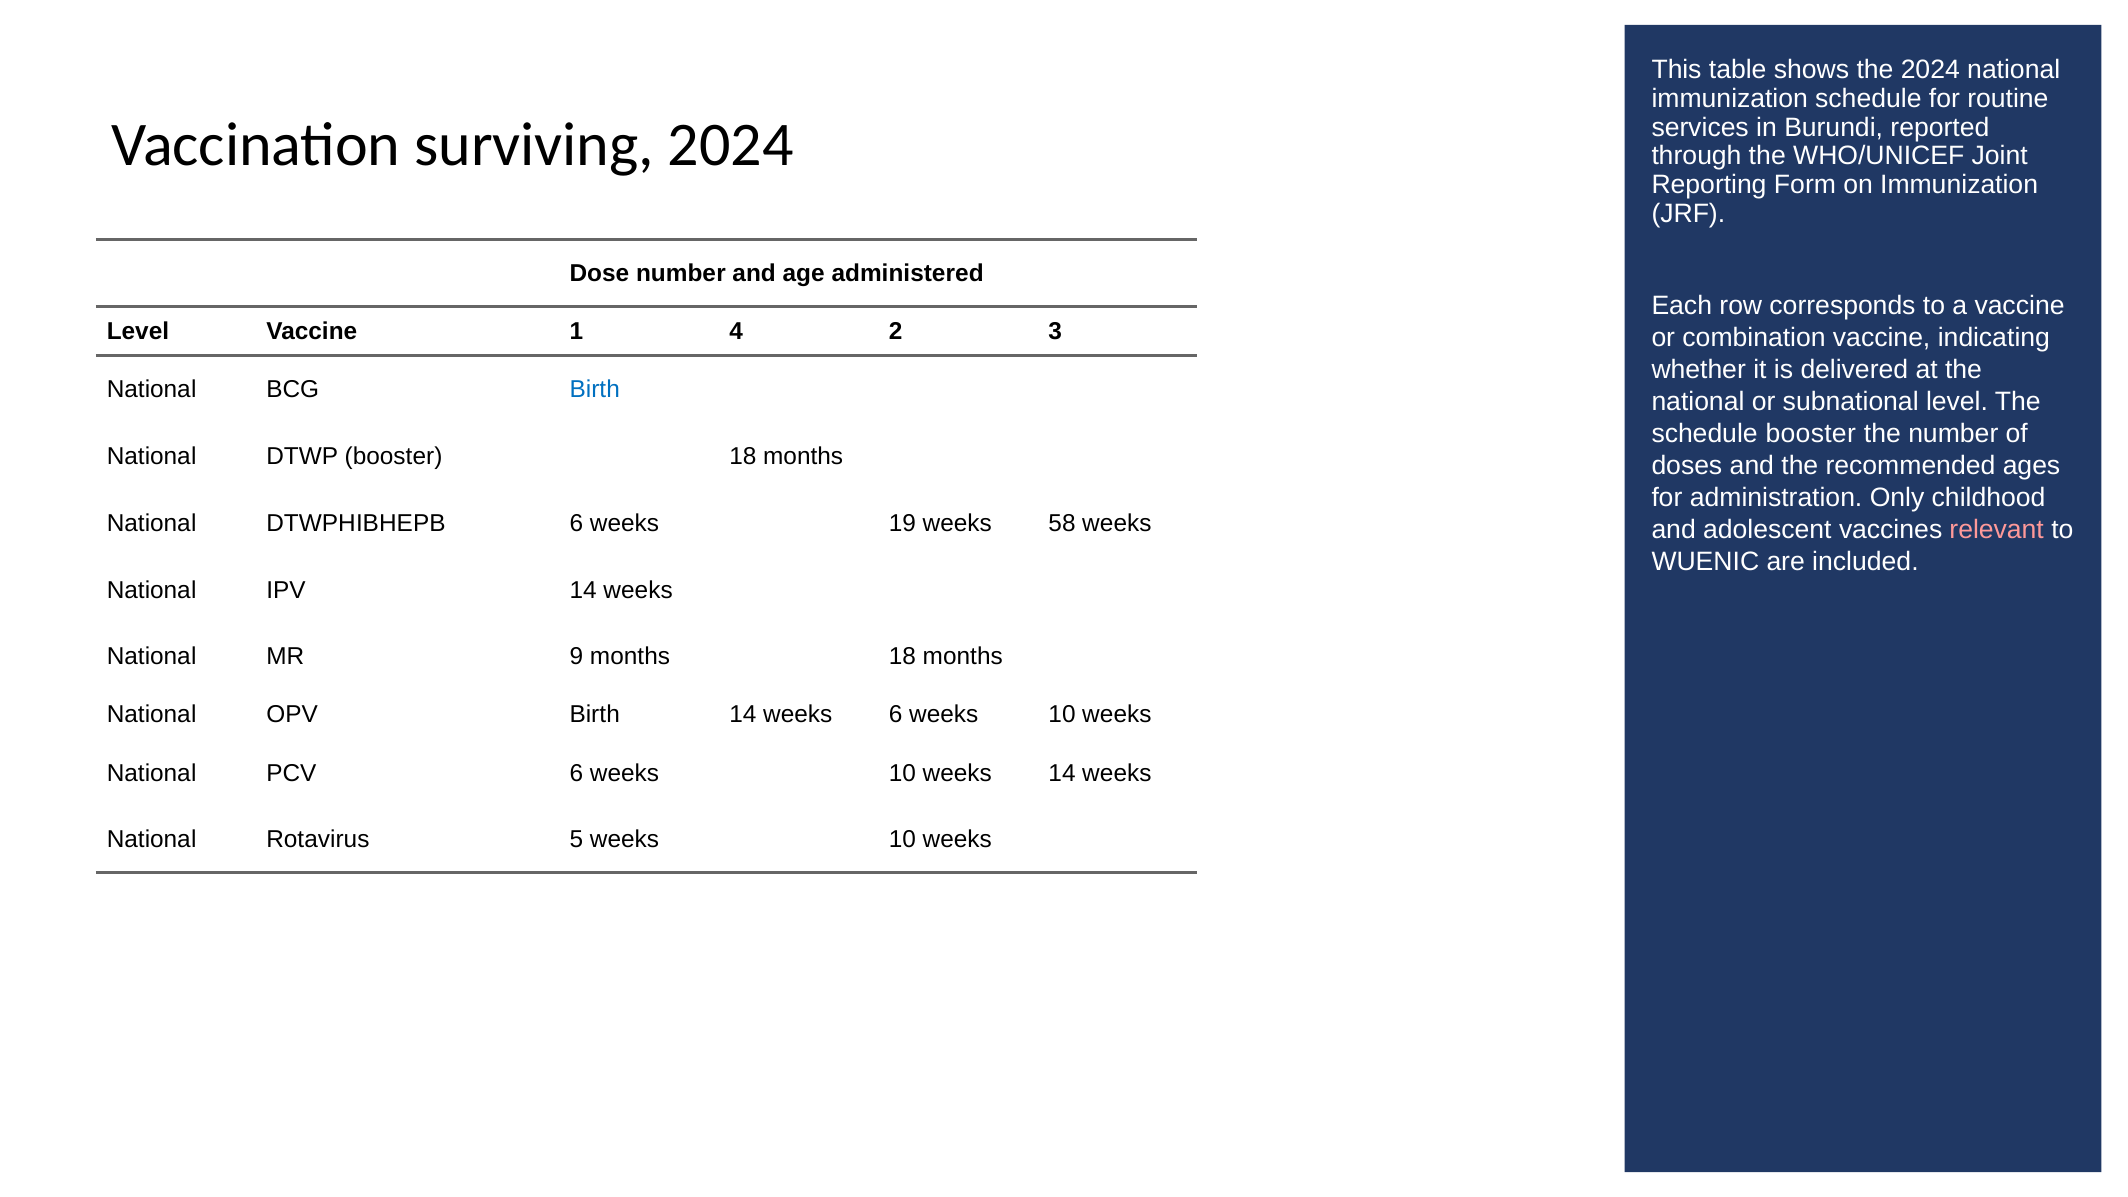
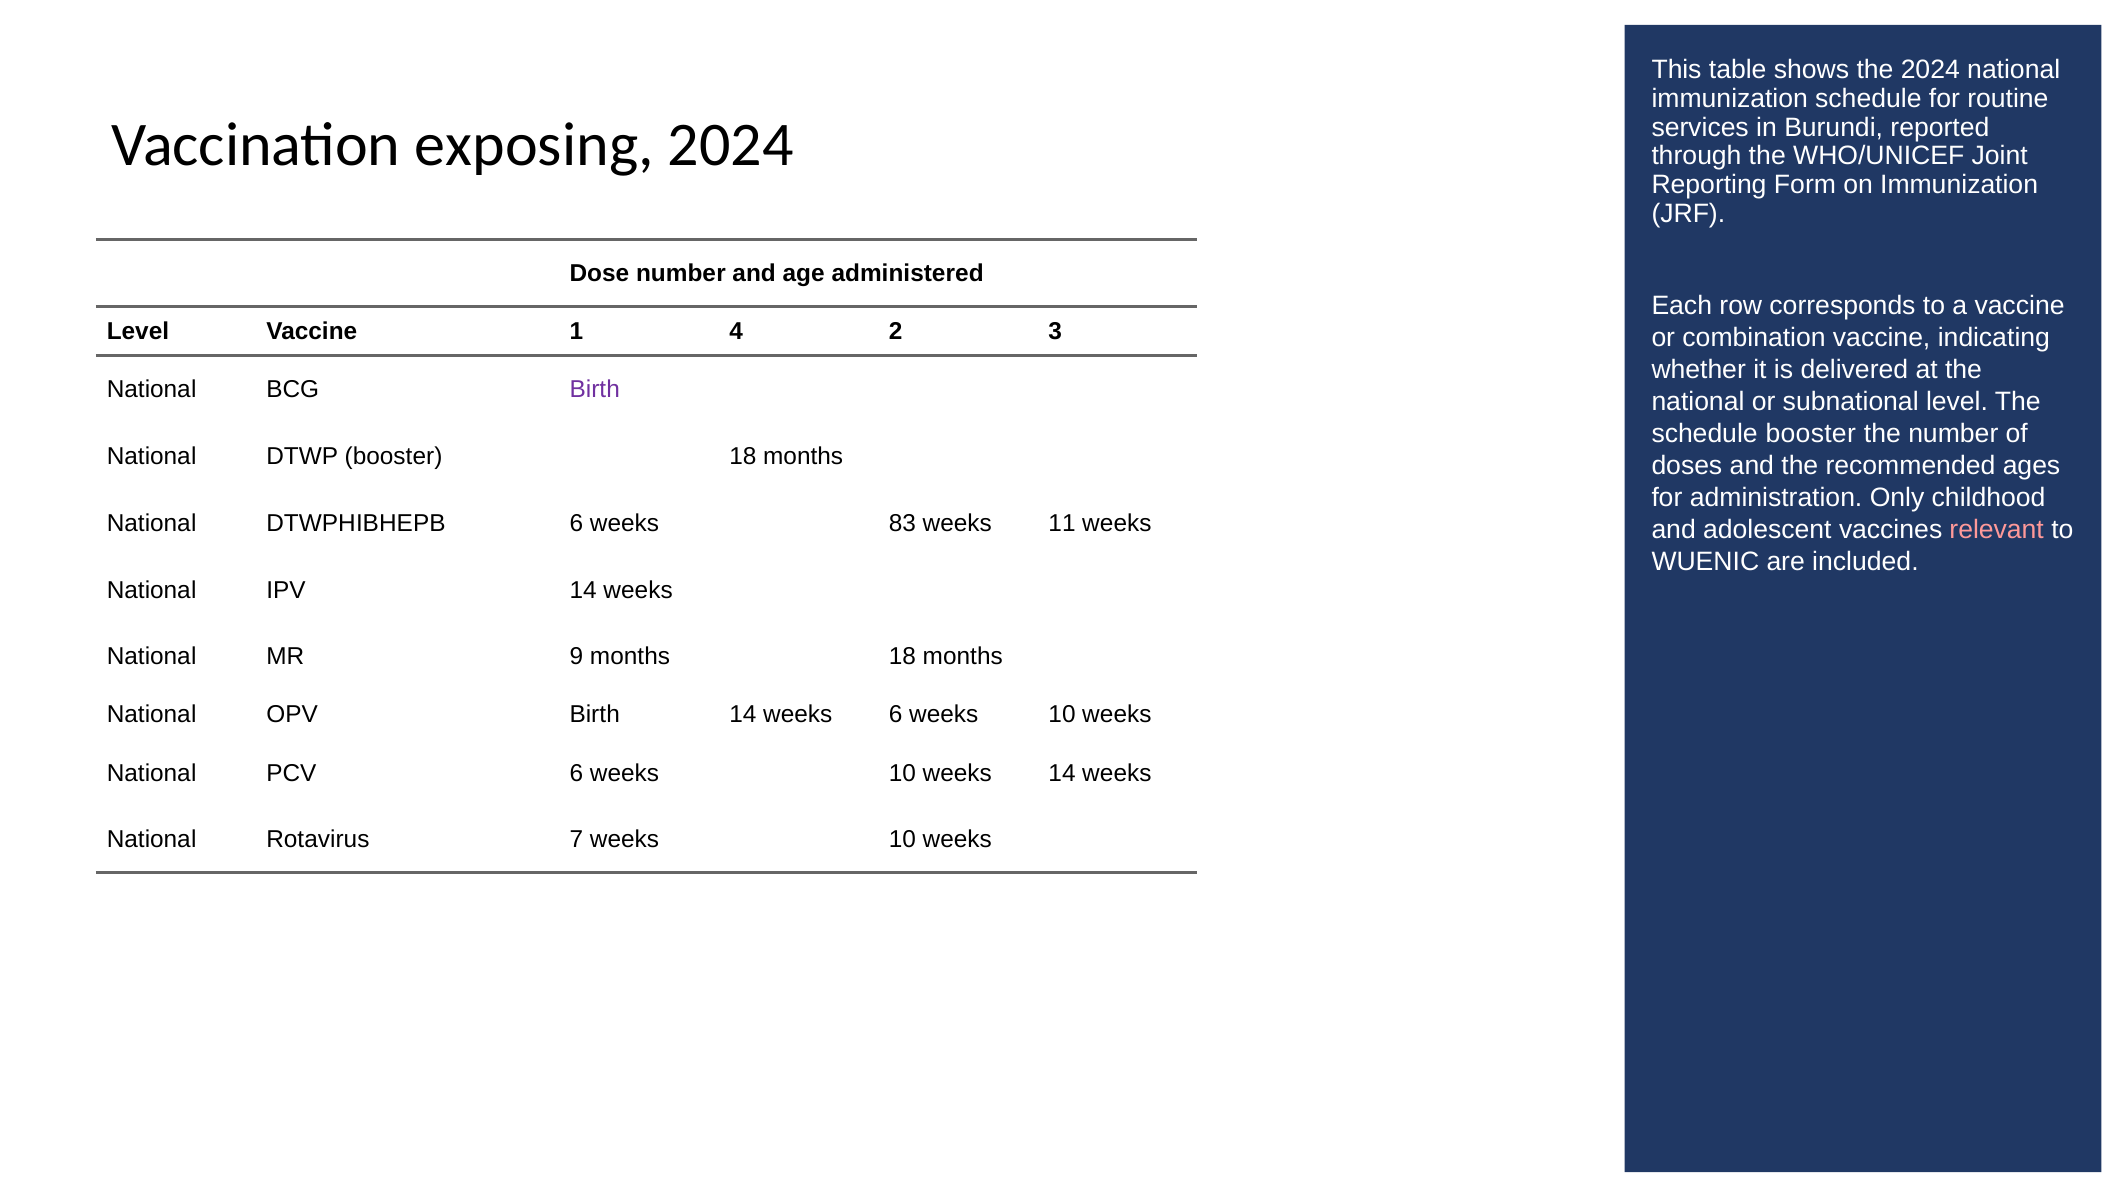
surviving: surviving -> exposing
Birth at (595, 389) colour: blue -> purple
19: 19 -> 83
58: 58 -> 11
5: 5 -> 7
